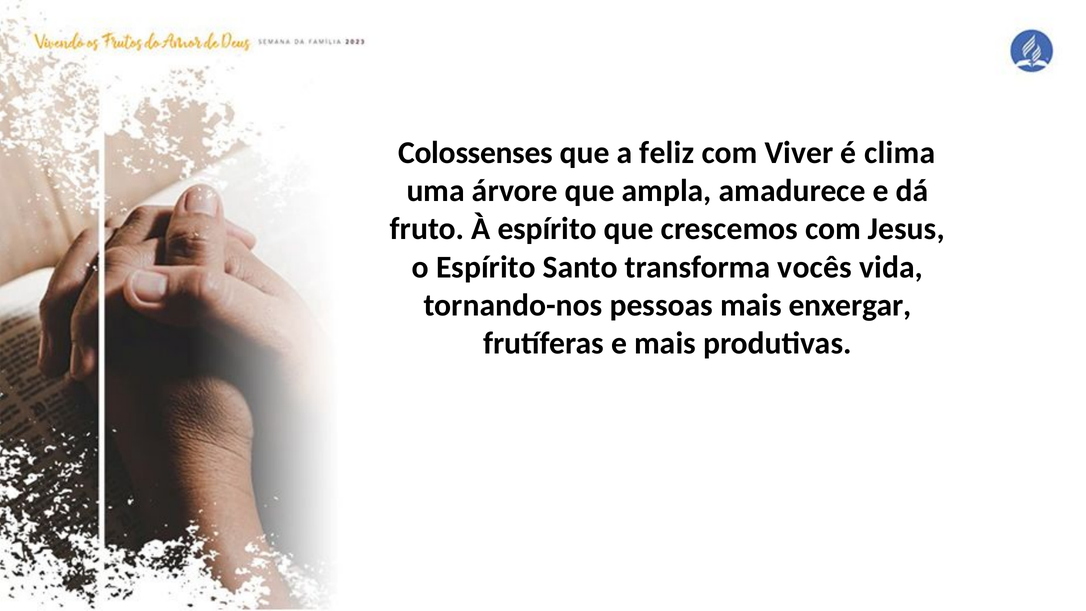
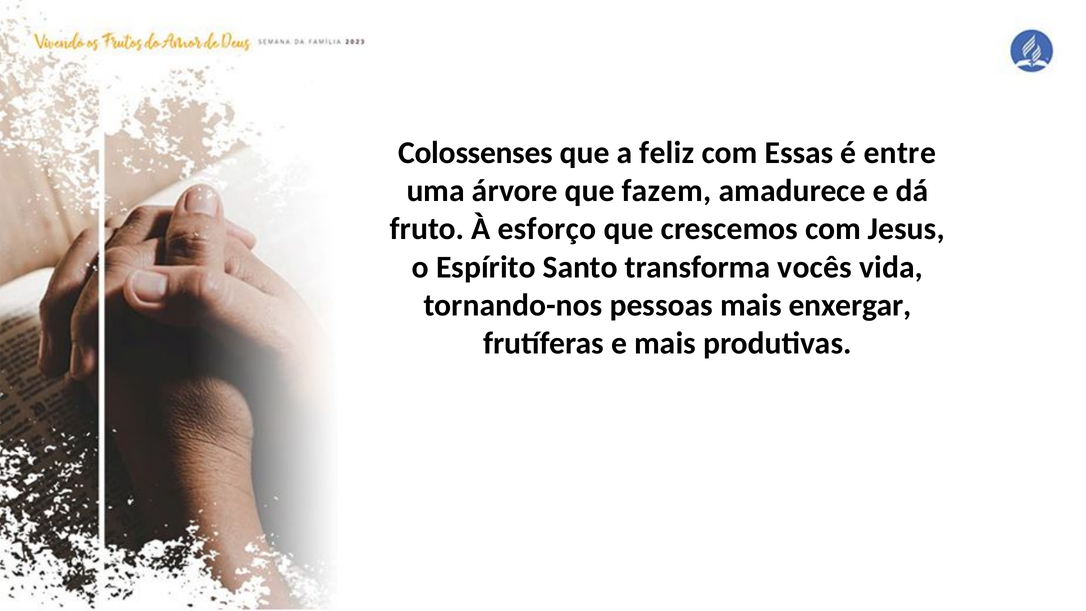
Viver: Viver -> Essas
clima: clima -> entre
ampla: ampla -> fazem
À espírito: espírito -> esforço
